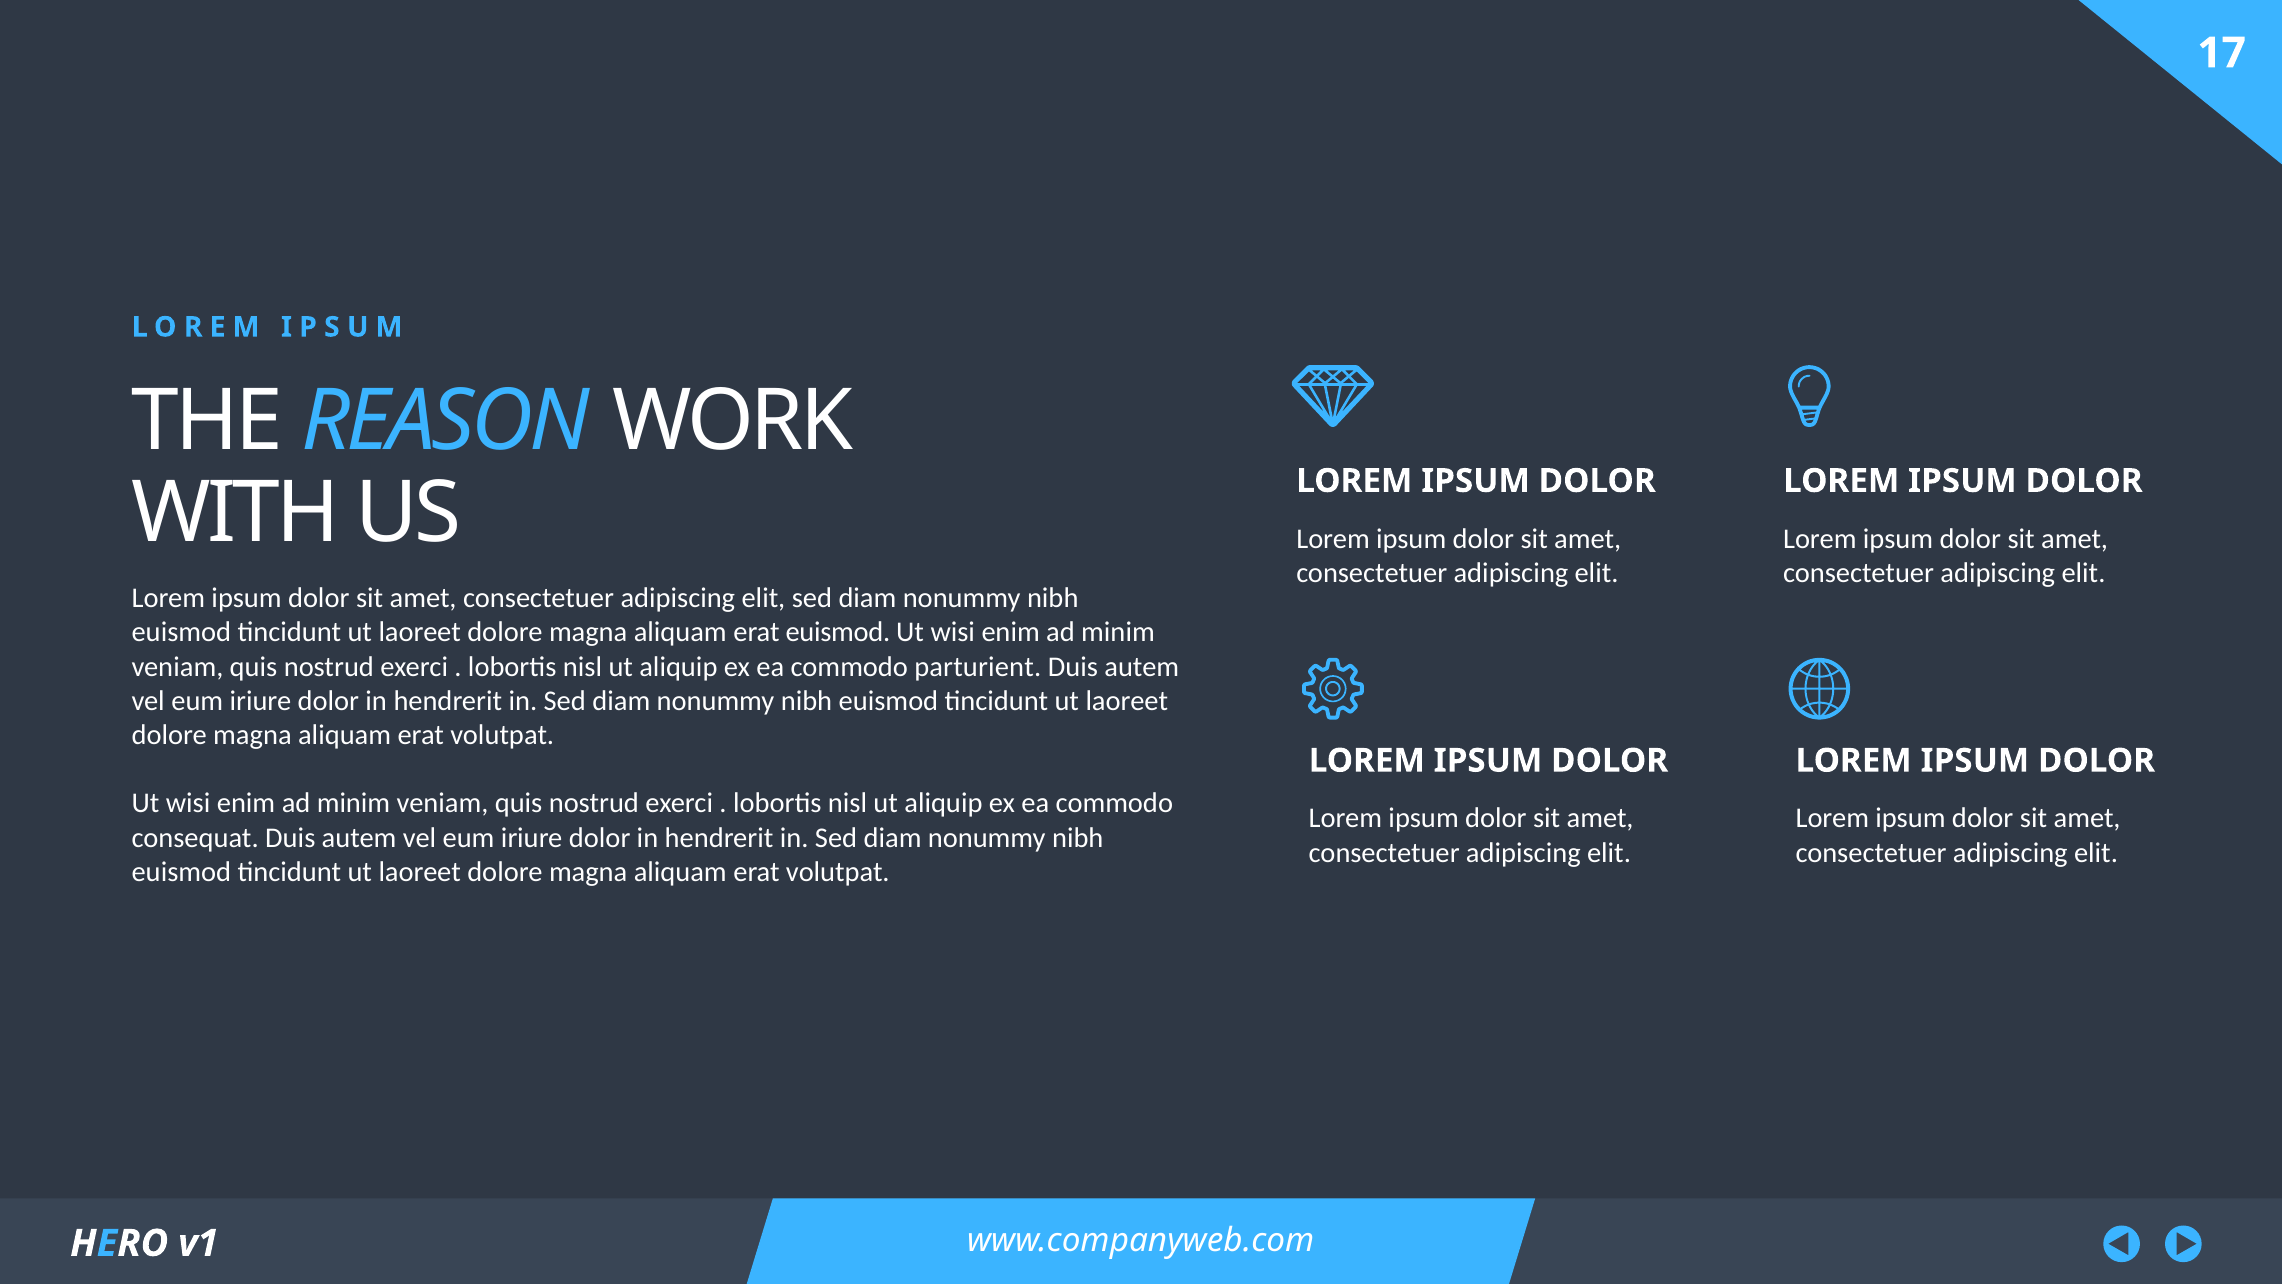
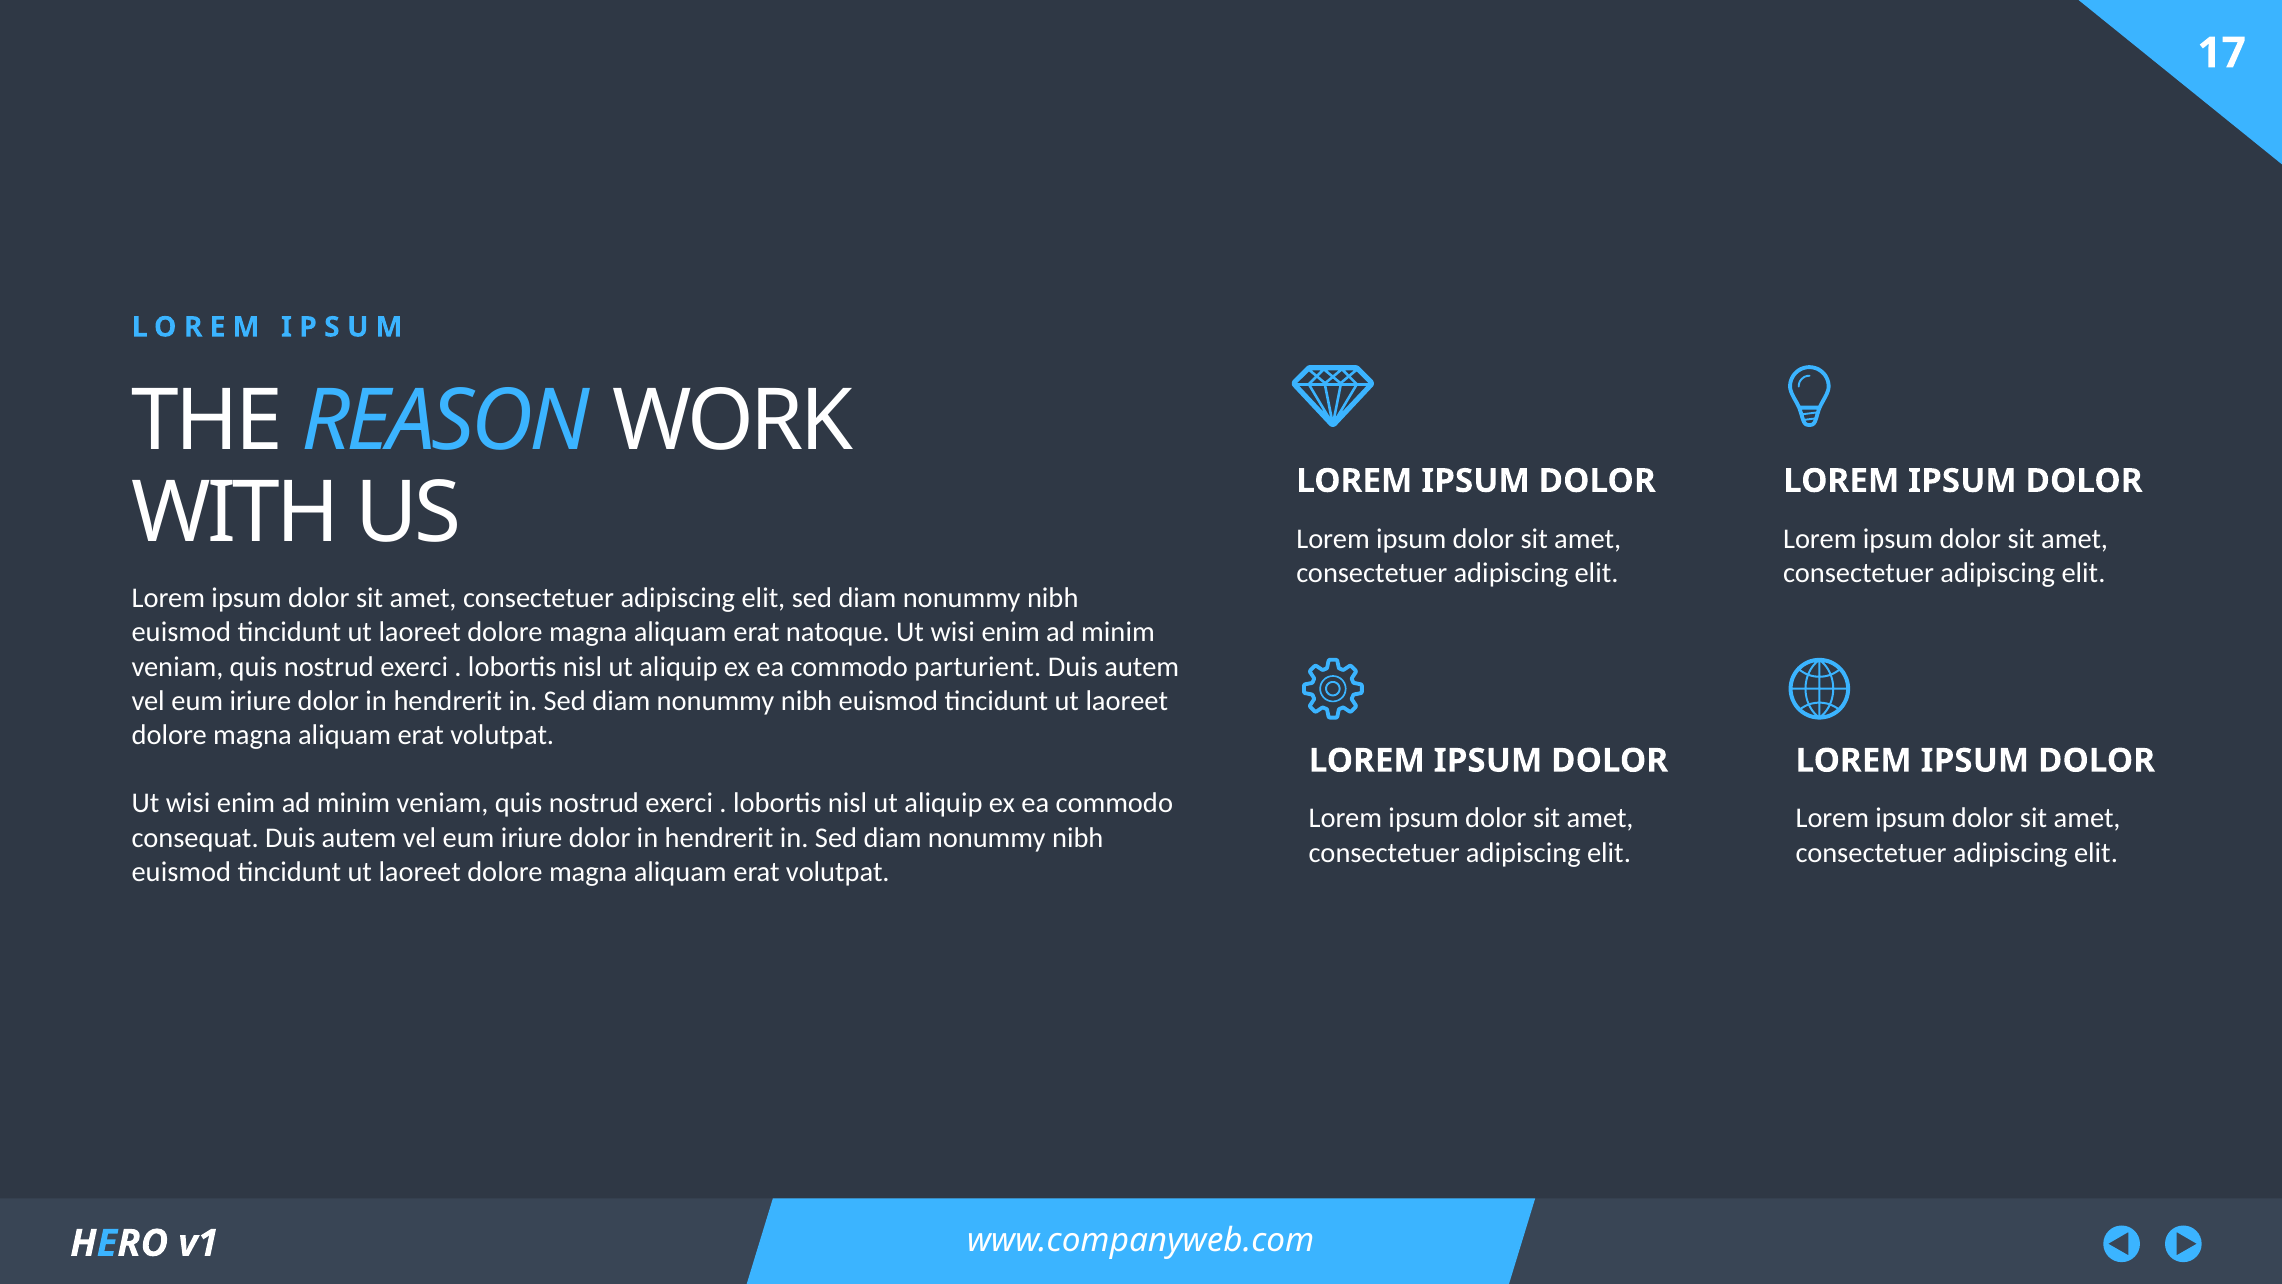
erat euismod: euismod -> natoque
